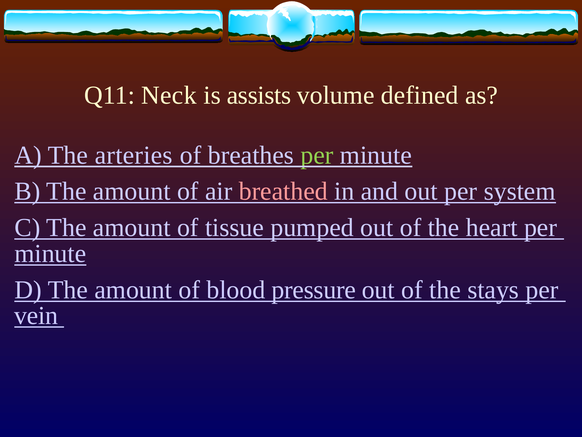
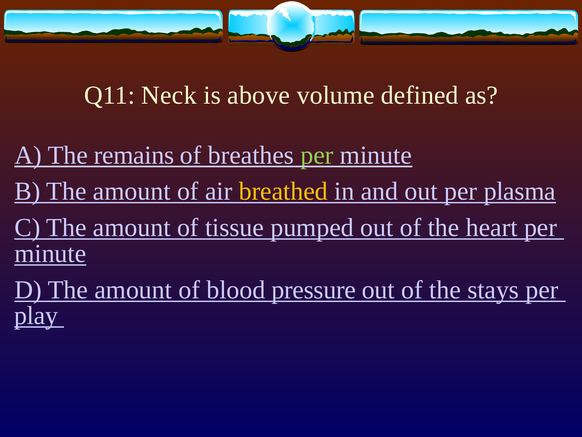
assists: assists -> above
arteries: arteries -> remains
breathed colour: pink -> yellow
system: system -> plasma
vein: vein -> play
